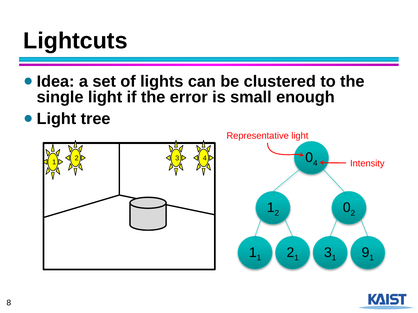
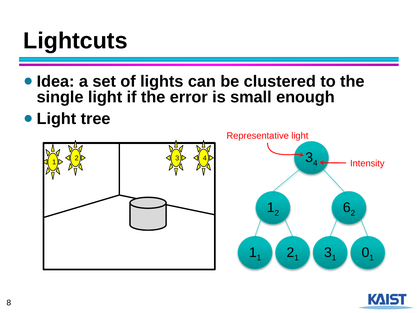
4 0: 0 -> 3
2 0: 0 -> 6
9: 9 -> 0
